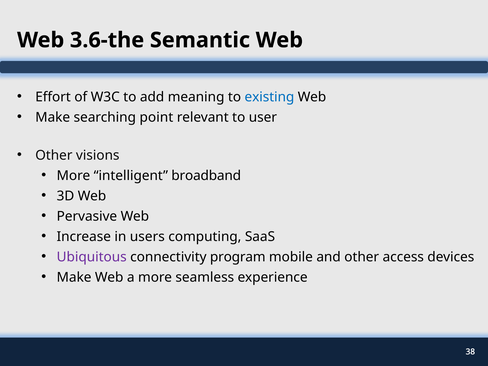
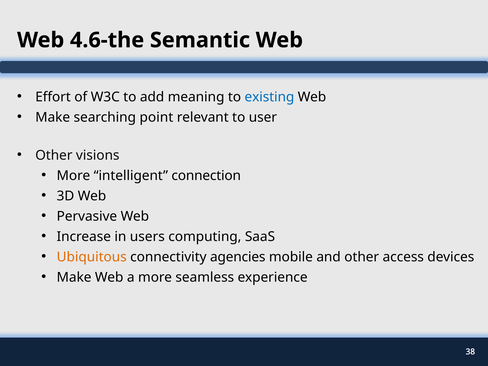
3.6-the: 3.6-the -> 4.6-the
broadband: broadband -> connection
Ubiquitous colour: purple -> orange
program: program -> agencies
